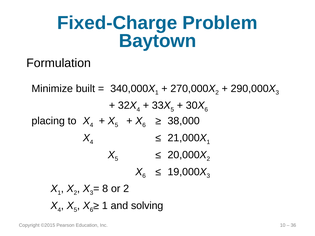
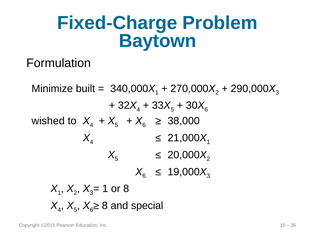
placing: placing -> wished
8 at (105, 189): 8 -> 1
or 2: 2 -> 8
1 at (105, 206): 1 -> 8
solving: solving -> special
